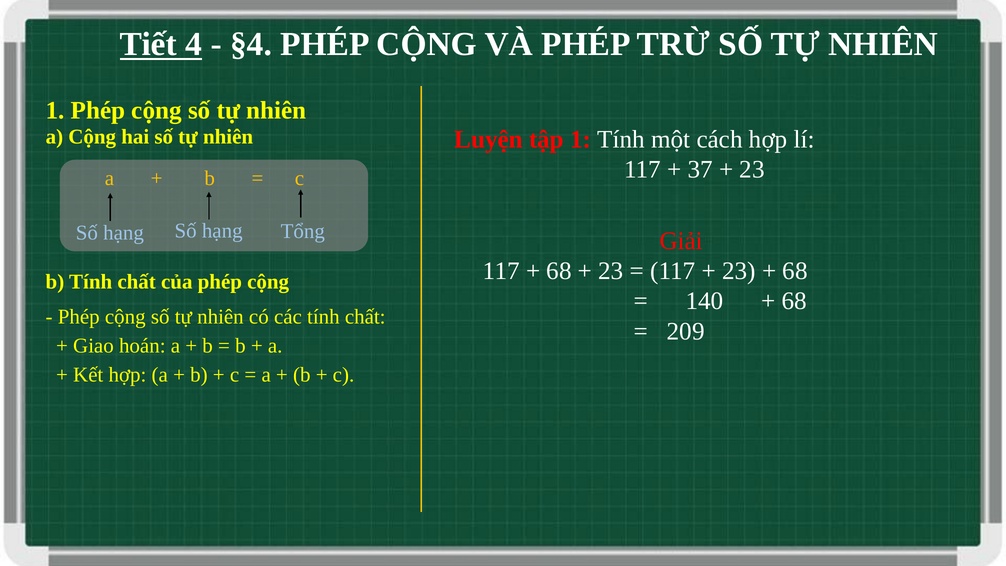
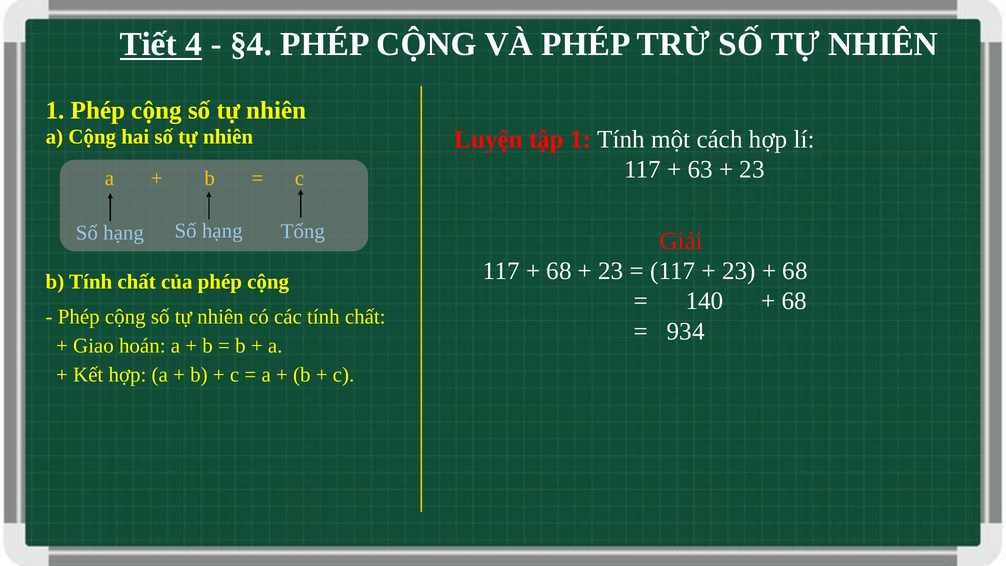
37: 37 -> 63
209: 209 -> 934
